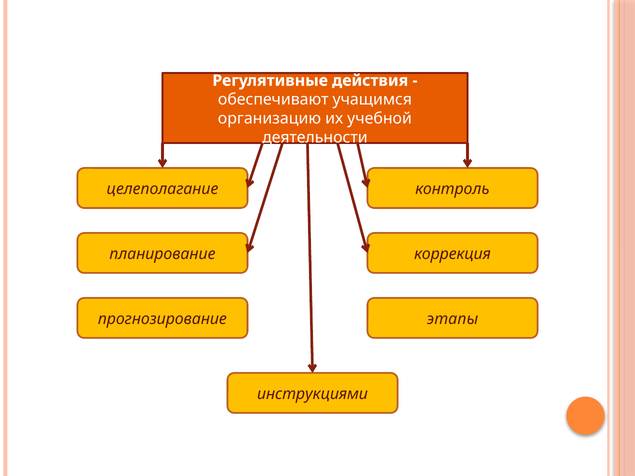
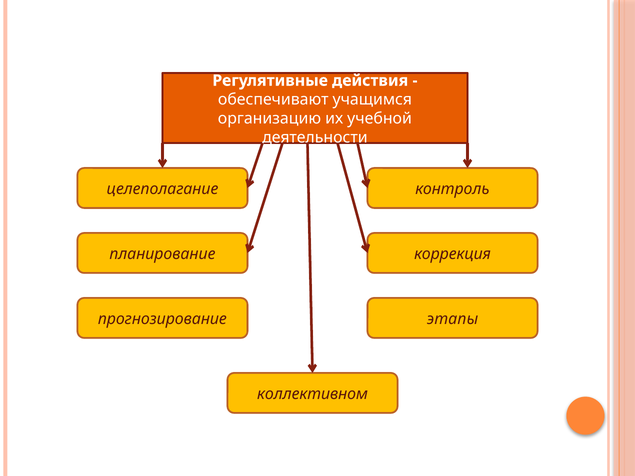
инструкциями: инструкциями -> коллективном
